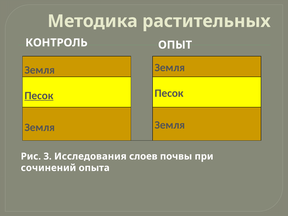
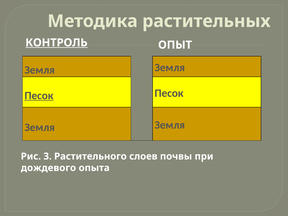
КОНТРОЛЬ underline: none -> present
Исследования: Исследования -> Растительного
сочинений: сочинений -> дождевого
